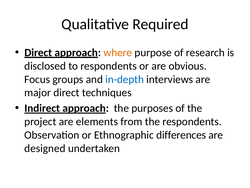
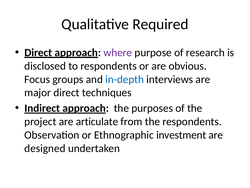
where colour: orange -> purple
elements: elements -> articulate
differences: differences -> investment
